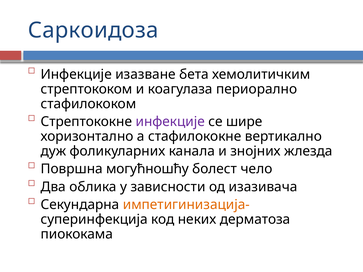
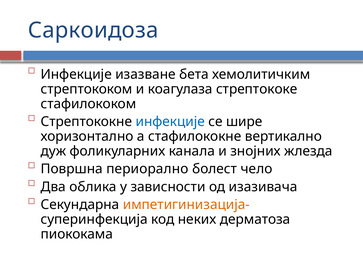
периорално: периорално -> стрептококе
инфекције at (170, 122) colour: purple -> blue
могућношћу: могућношћу -> периорално
